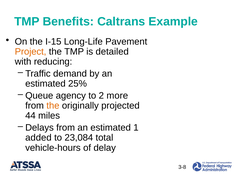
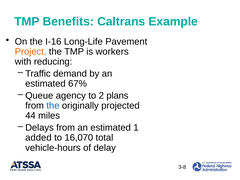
I-15: I-15 -> I-16
detailed: detailed -> workers
25%: 25% -> 67%
more: more -> plans
the at (53, 106) colour: orange -> blue
23,084: 23,084 -> 16,070
